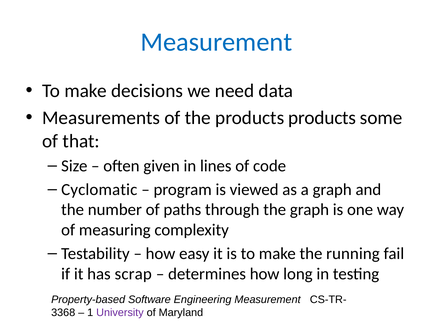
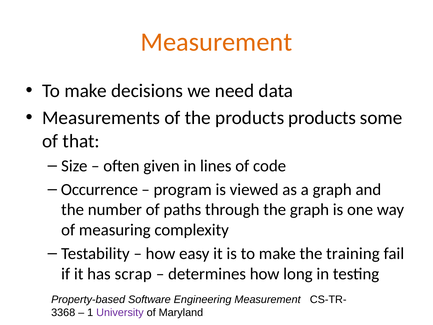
Measurement at (216, 42) colour: blue -> orange
Cyclomatic: Cyclomatic -> Occurrence
running: running -> training
